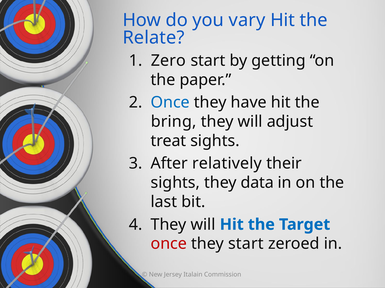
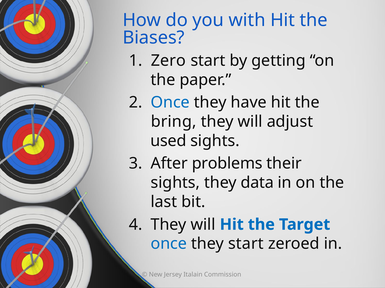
vary: vary -> with
Relate: Relate -> Biases
treat: treat -> used
relatively: relatively -> problems
once at (169, 244) colour: red -> blue
